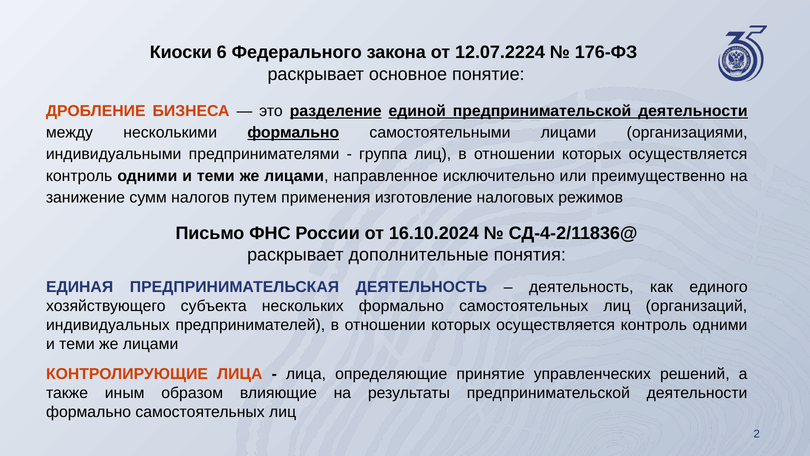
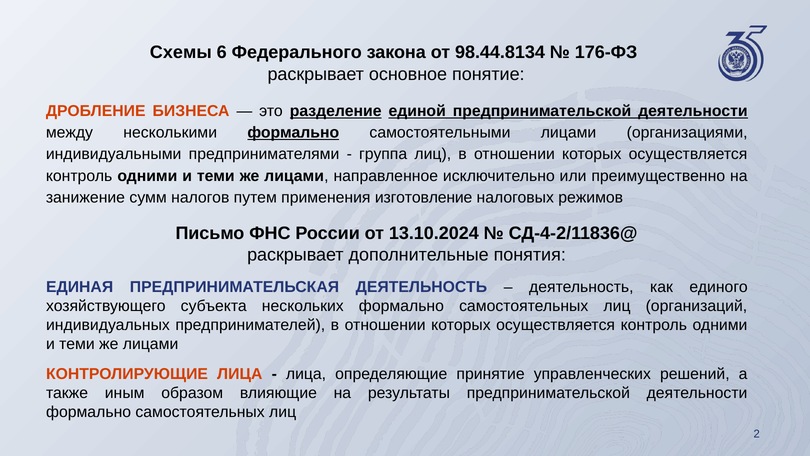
Киоски: Киоски -> Схемы
12.07.2224: 12.07.2224 -> 98.44.8134
16.10.2024: 16.10.2024 -> 13.10.2024
